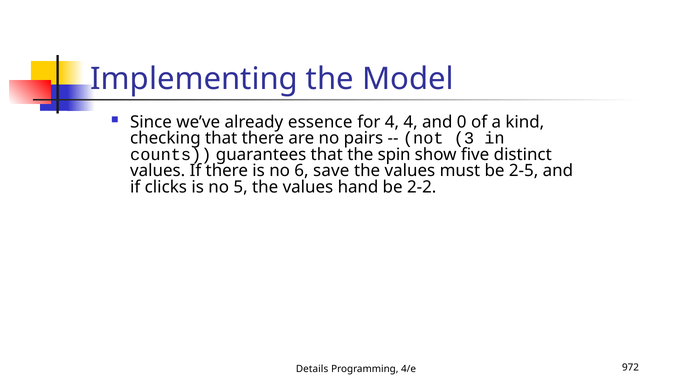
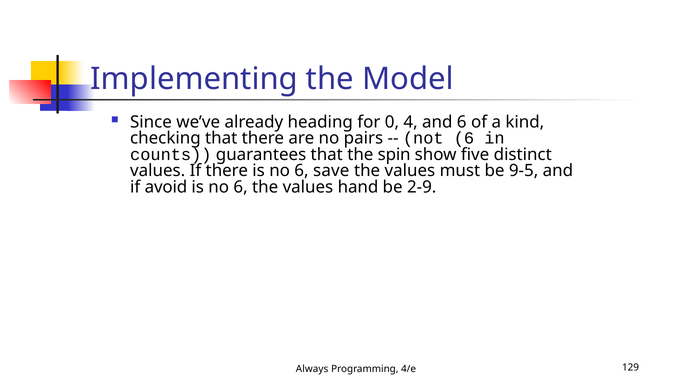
essence: essence -> heading
for 4: 4 -> 0
and 0: 0 -> 6
not 3: 3 -> 6
2-5: 2-5 -> 9-5
clicks: clicks -> avoid
5 at (241, 187): 5 -> 6
2-2: 2-2 -> 2-9
Details: Details -> Always
972: 972 -> 129
